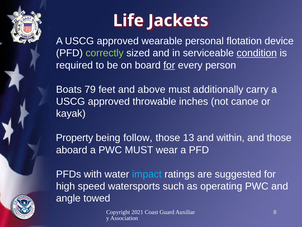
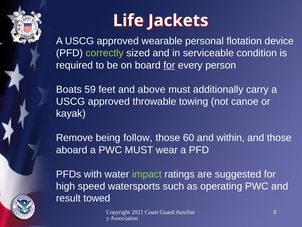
condition underline: present -> none
79: 79 -> 59
inches: inches -> towing
Property: Property -> Remove
13: 13 -> 60
impact colour: light blue -> light green
angle: angle -> result
